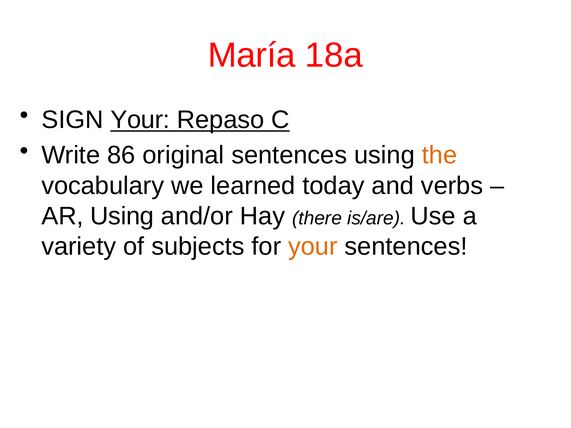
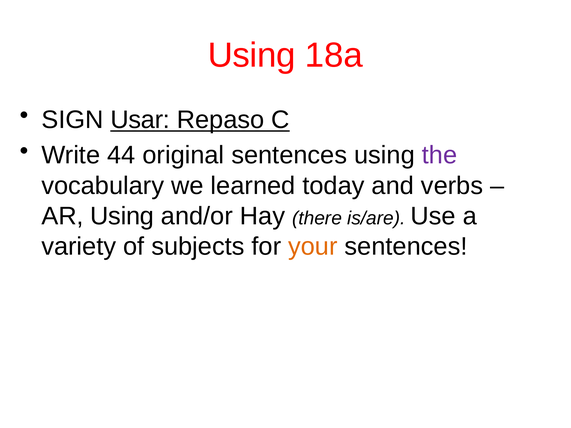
María at (252, 55): María -> Using
SIGN Your: Your -> Usar
86: 86 -> 44
the colour: orange -> purple
